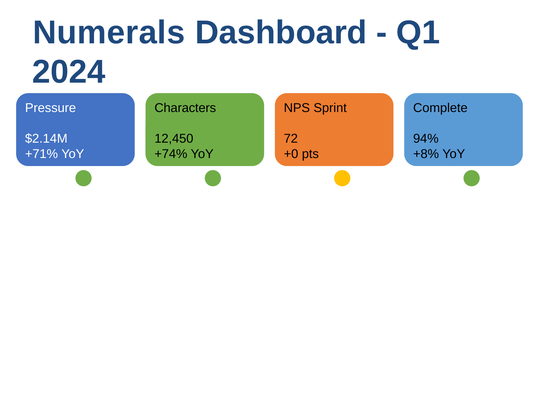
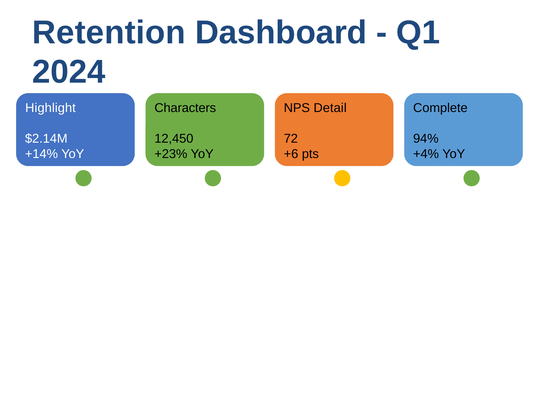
Numerals: Numerals -> Retention
Pressure: Pressure -> Highlight
Sprint: Sprint -> Detail
+71%: +71% -> +14%
+74%: +74% -> +23%
+0: +0 -> +6
+8%: +8% -> +4%
